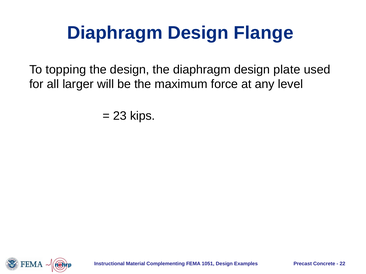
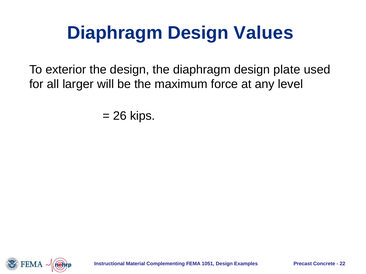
Flange: Flange -> Values
topping: topping -> exterior
23: 23 -> 26
